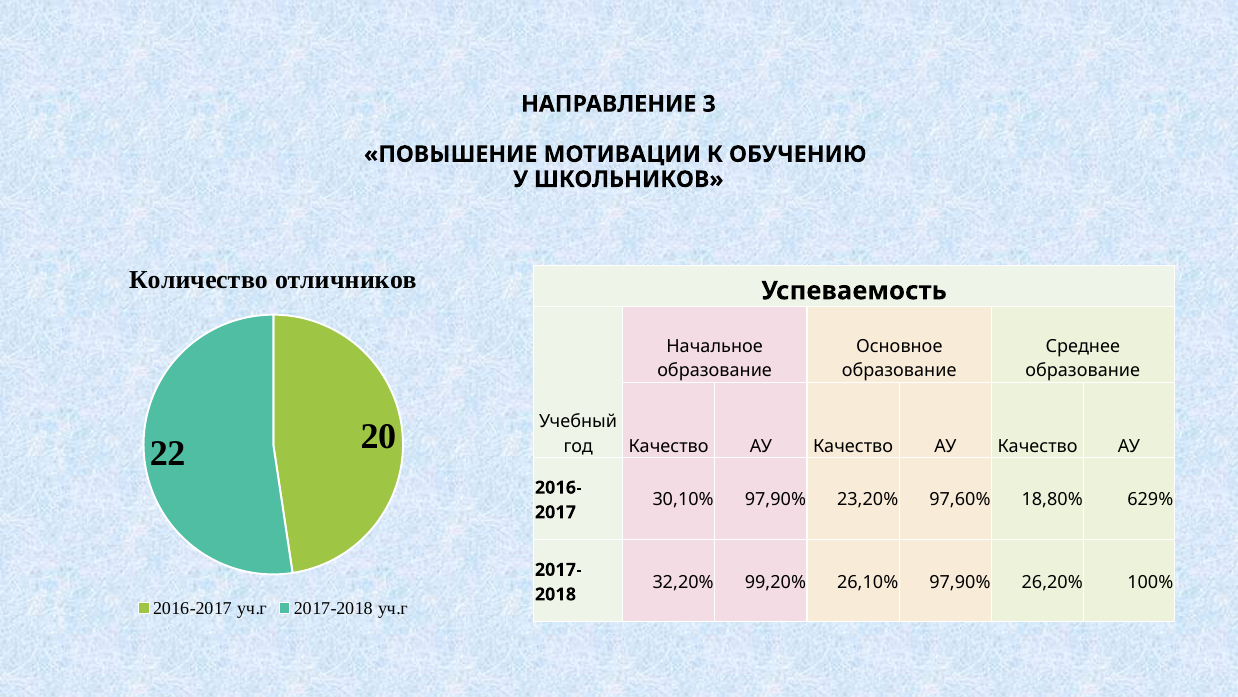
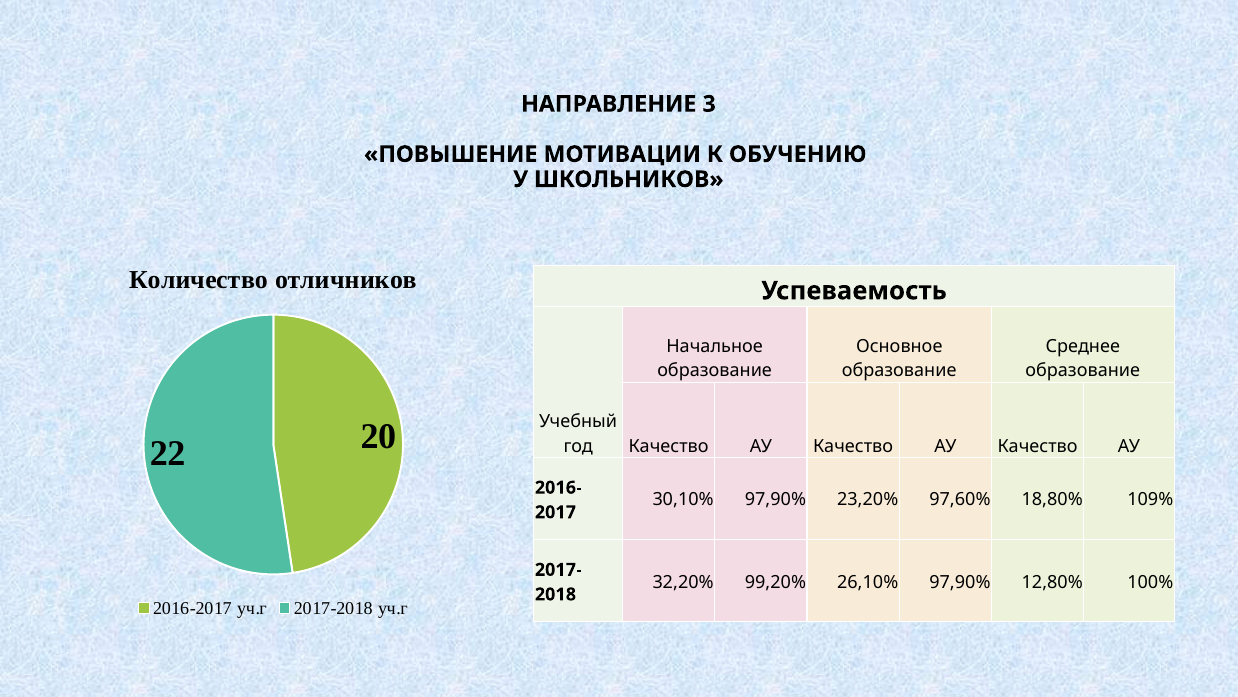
629%: 629% -> 109%
26,20%: 26,20% -> 12,80%
